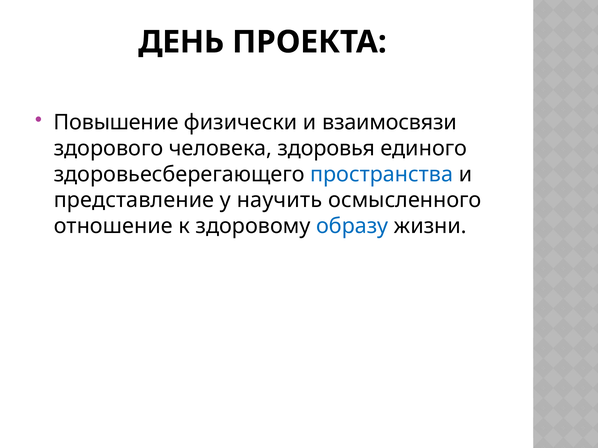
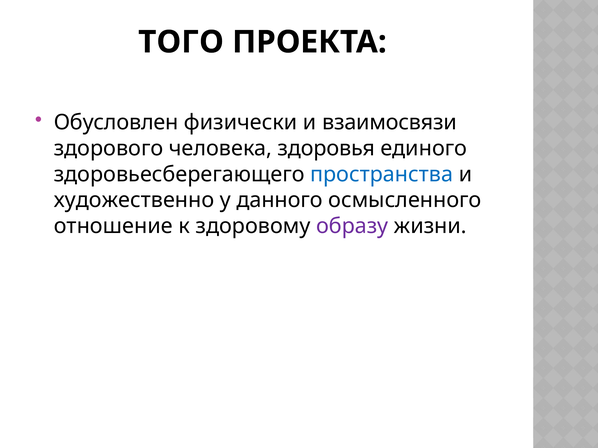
ДЕНЬ: ДЕНЬ -> ТОГО
Повышение: Повышение -> Обусловлен
представление: представление -> художественно
научить: научить -> данного
образу colour: blue -> purple
